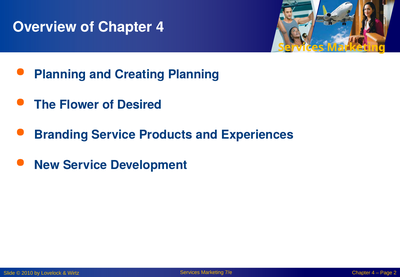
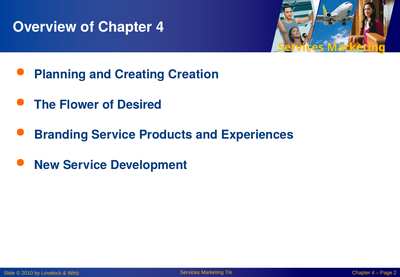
Creating Planning: Planning -> Creation
